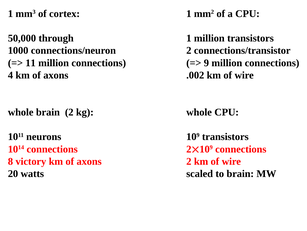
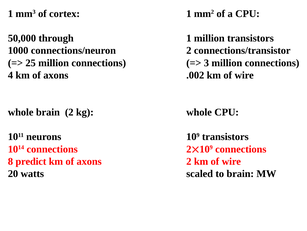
11: 11 -> 25
9: 9 -> 3
victory: victory -> predict
